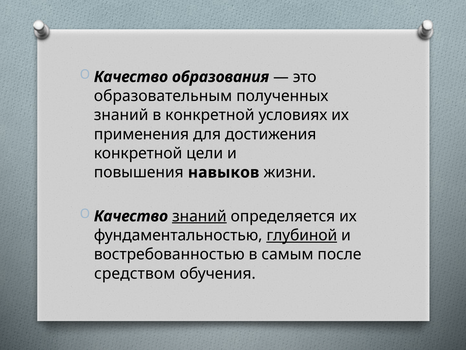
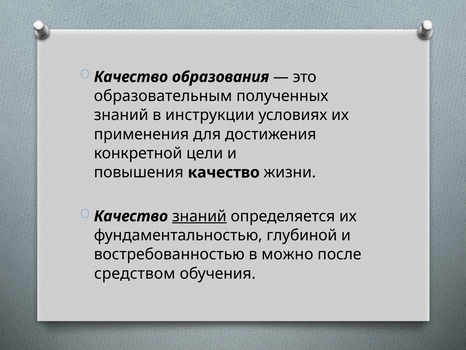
в конкретной: конкретной -> инструкции
повышения навыков: навыков -> качество
глубиной underline: present -> none
самым: самым -> можно
